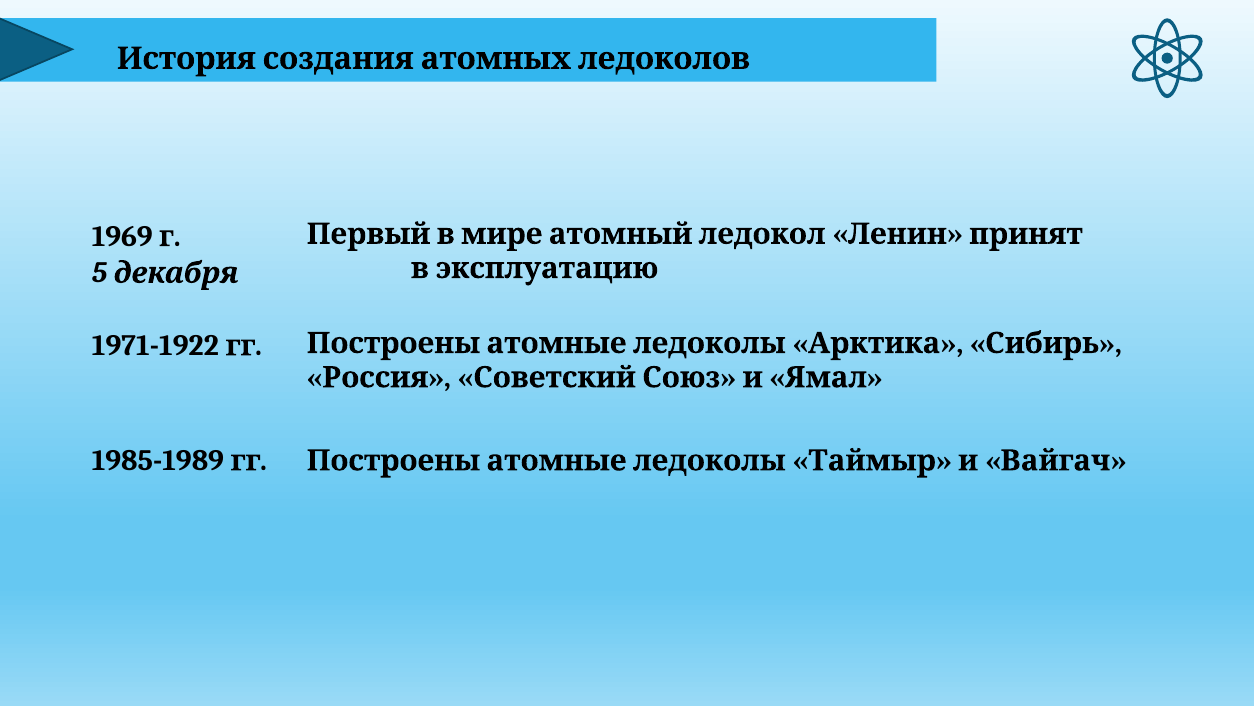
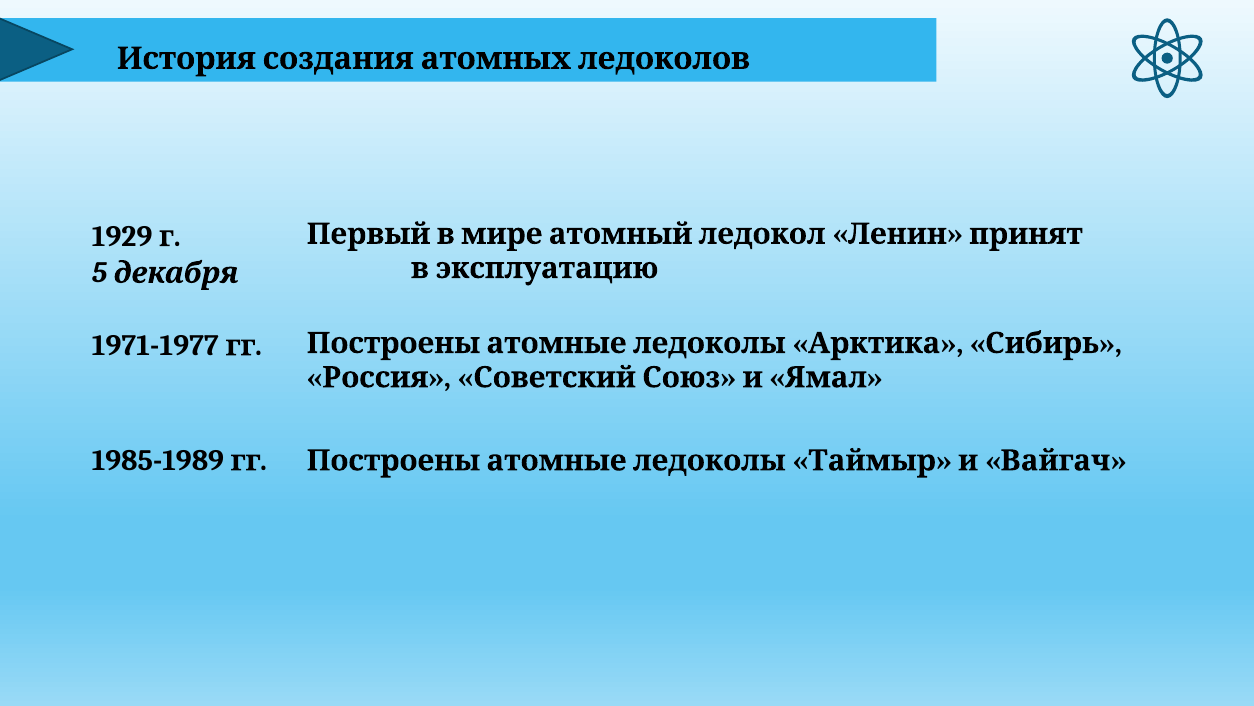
1969: 1969 -> 1929
1971-1922: 1971-1922 -> 1971-1977
